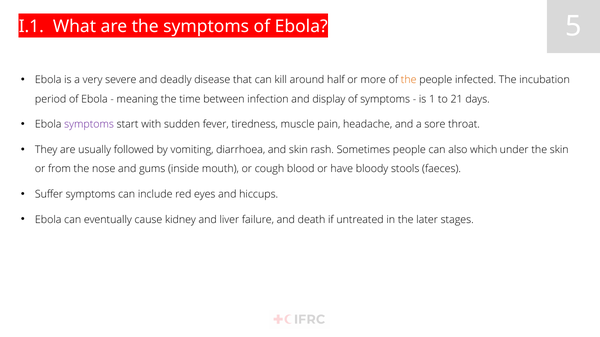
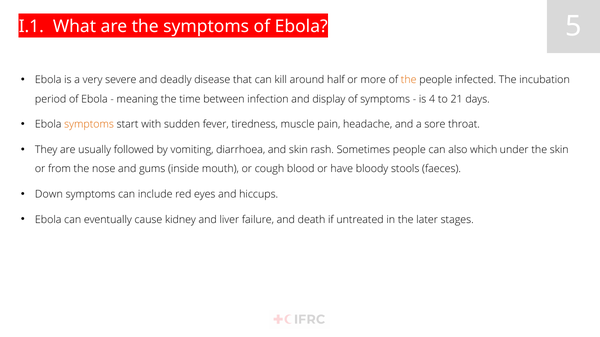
1: 1 -> 4
symptoms at (89, 125) colour: purple -> orange
Suffer: Suffer -> Down
